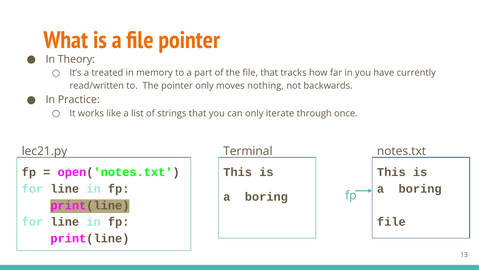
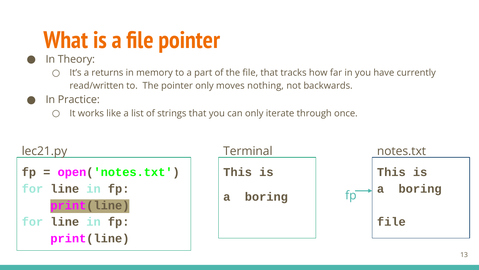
treated: treated -> returns
